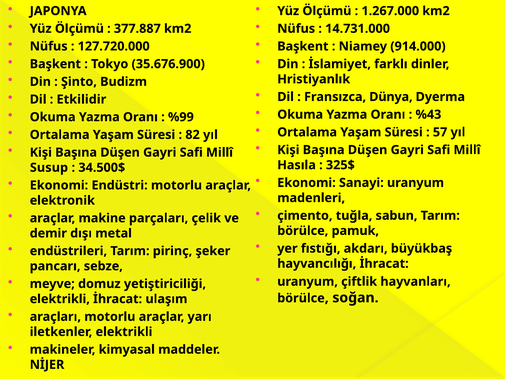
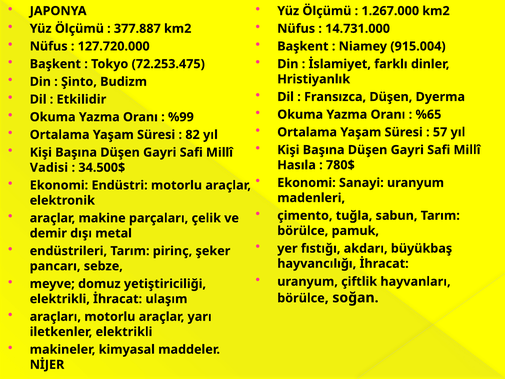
914.000: 914.000 -> 915.004
35.676.900: 35.676.900 -> 72.253.475
Fransızca Dünya: Dünya -> Düşen
%43: %43 -> %65
325$: 325$ -> 780$
Susup: Susup -> Vadisi
